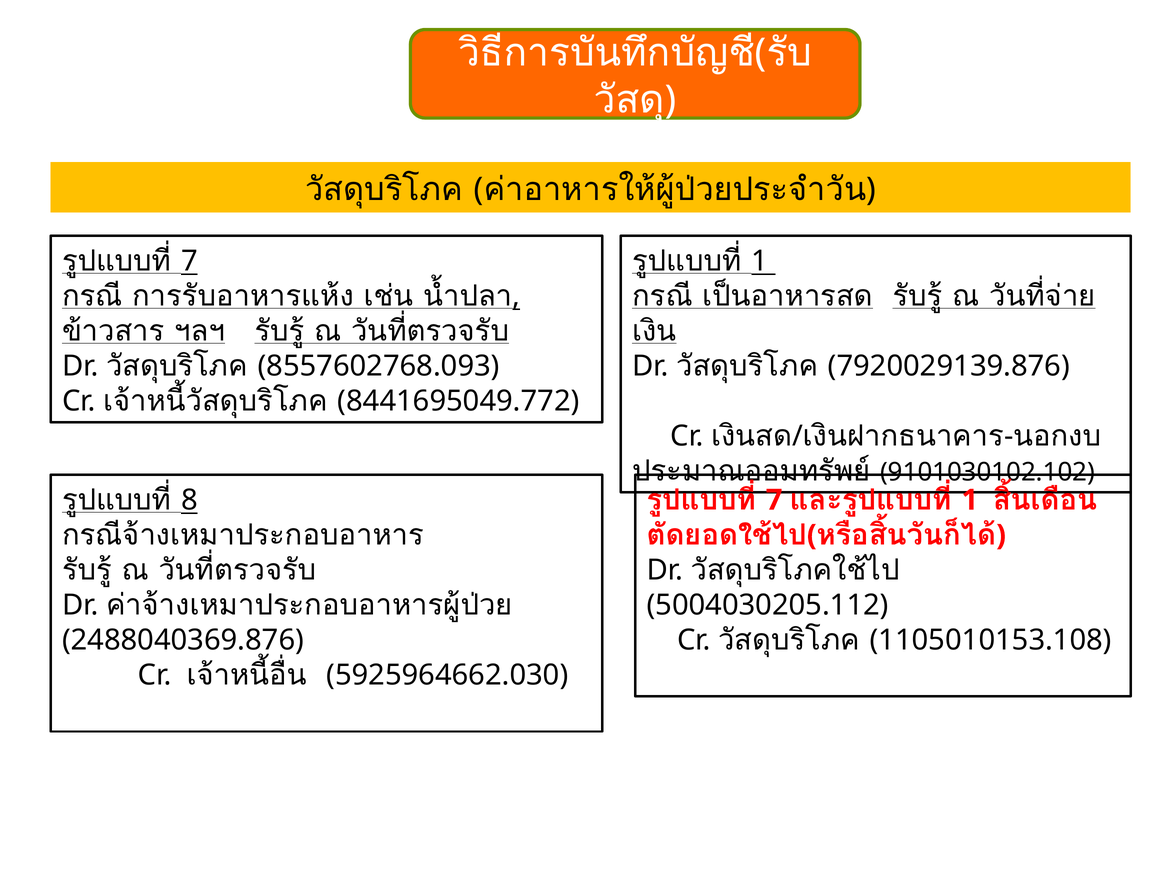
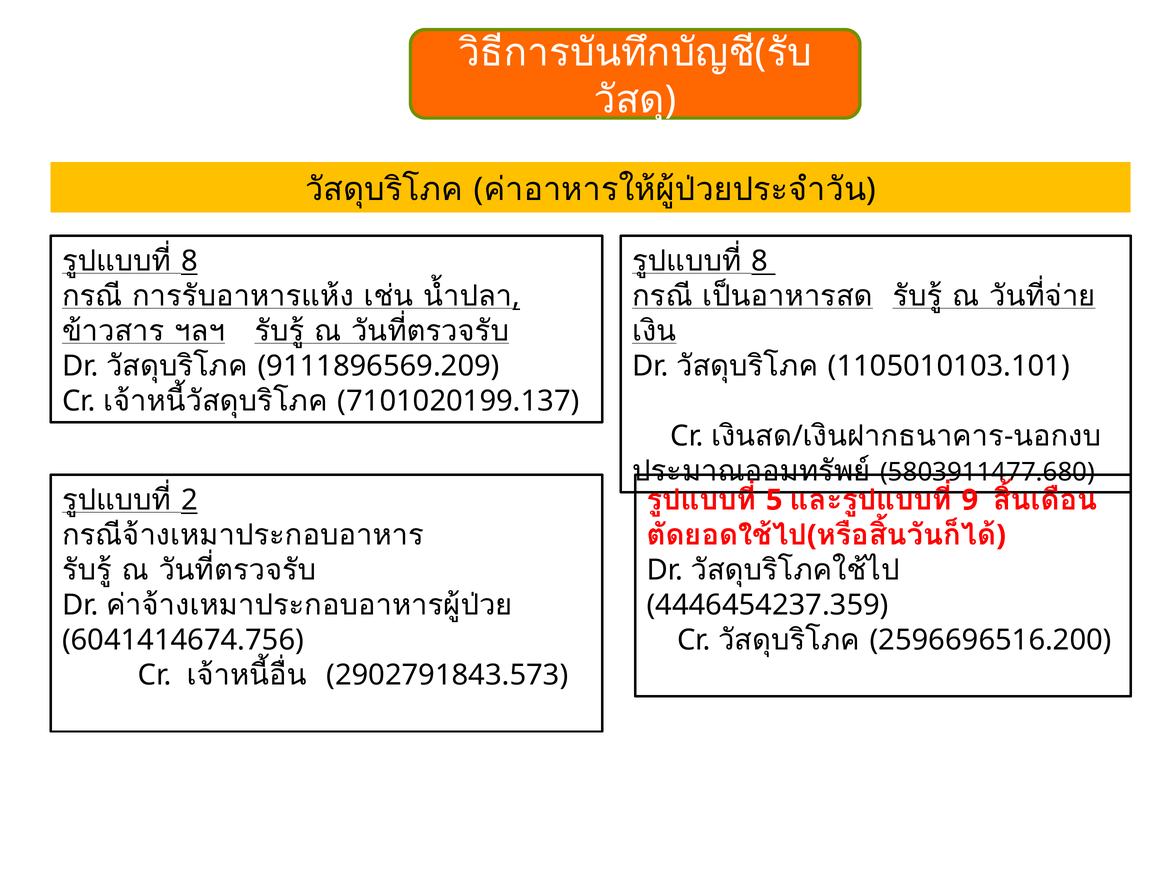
7 at (190, 261): 7 -> 8
1 at (760, 261): 1 -> 8
8557602768.093: 8557602768.093 -> 9111896569.209
7920029139.876: 7920029139.876 -> 1105010103.101
8441695049.772: 8441695049.772 -> 7101020199.137
9101030102.102: 9101030102.102 -> 5803911477.680
8: 8 -> 2
7 at (774, 500): 7 -> 5
1 at (970, 500): 1 -> 9
5004030205.112: 5004030205.112 -> 4446454237.359
2488040369.876: 2488040369.876 -> 6041414674.756
1105010153.108: 1105010153.108 -> 2596696516.200
5925964662.030: 5925964662.030 -> 2902791843.573
